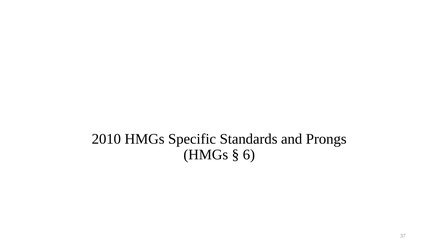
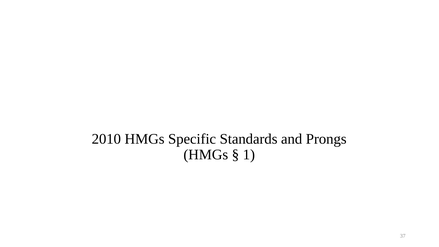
6: 6 -> 1
